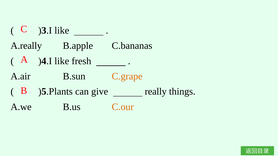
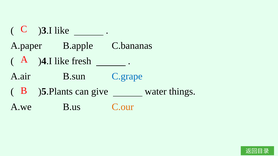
A.really: A.really -> A.paper
C.grape colour: orange -> blue
really: really -> water
